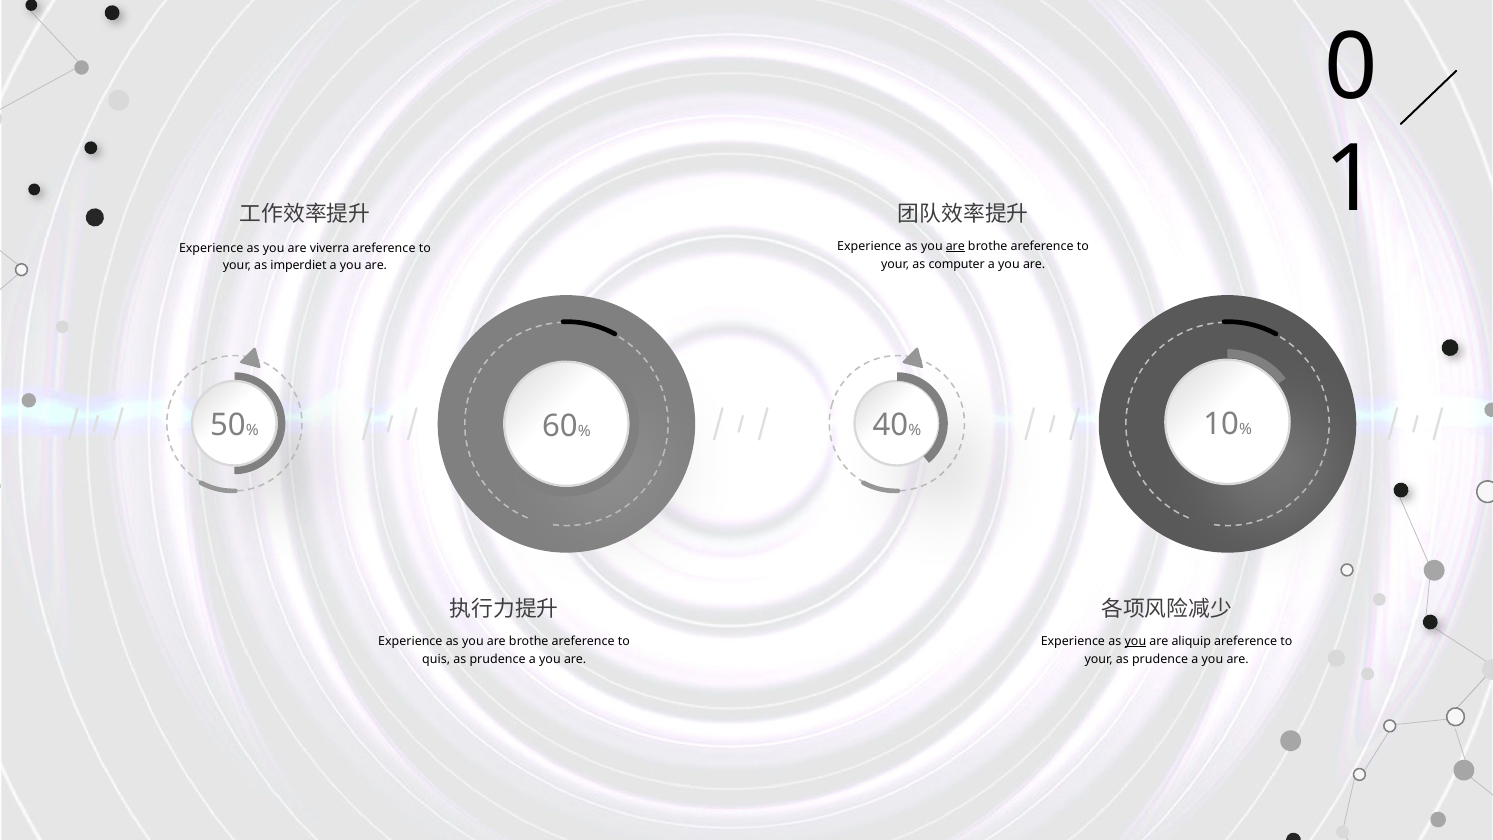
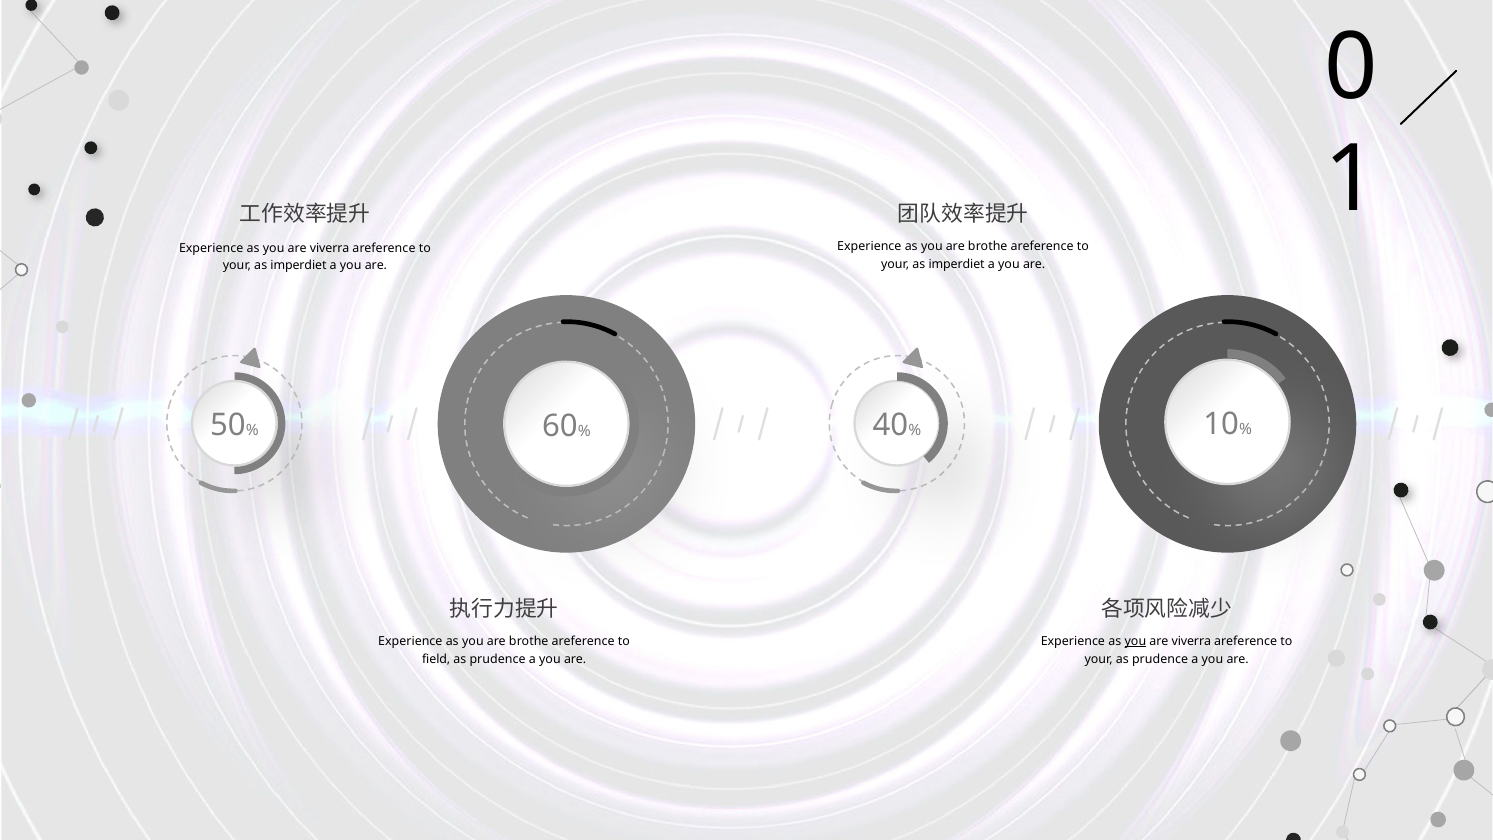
are at (955, 246) underline: present -> none
computer at (957, 264): computer -> imperdiet
aliquip at (1191, 641): aliquip -> viverra
quis: quis -> field
